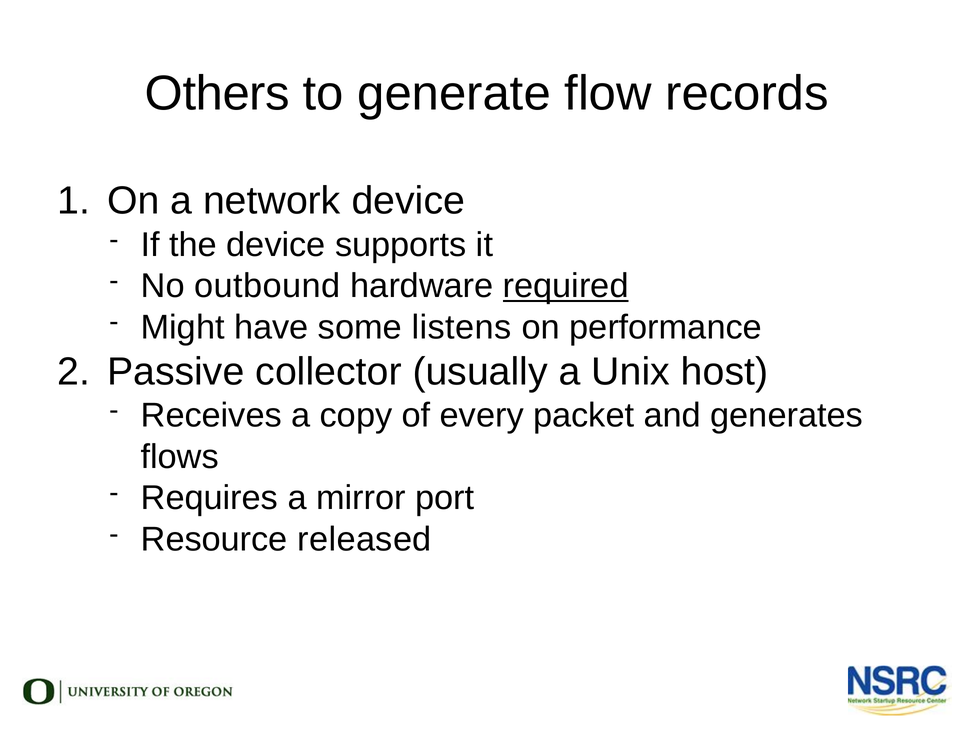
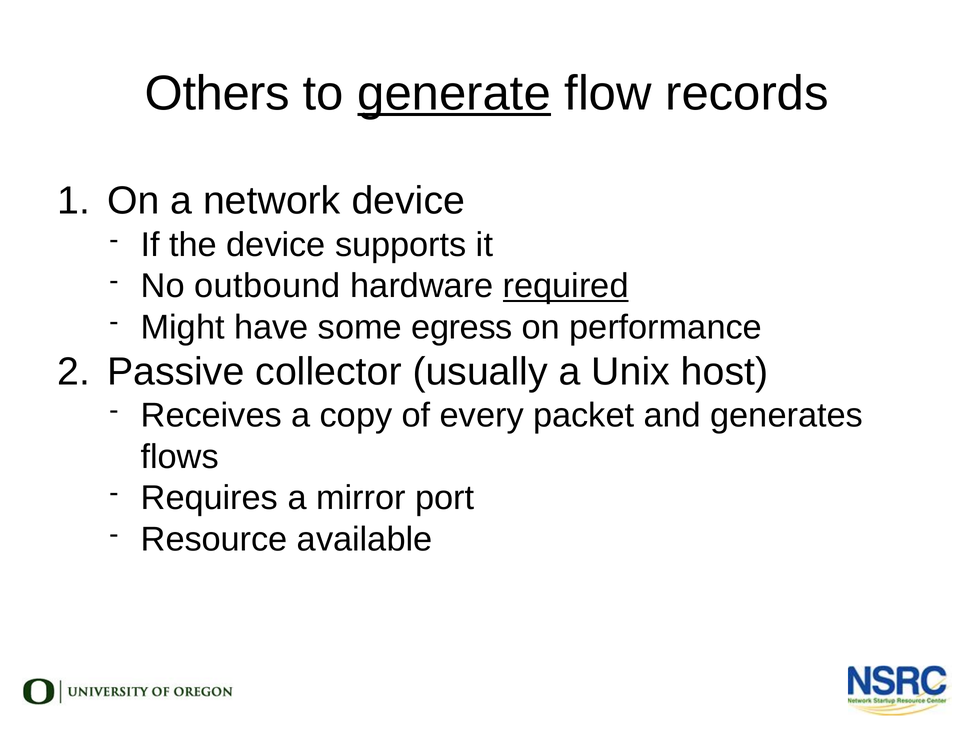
generate underline: none -> present
listens: listens -> egress
released: released -> available
